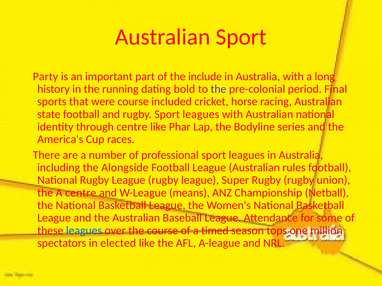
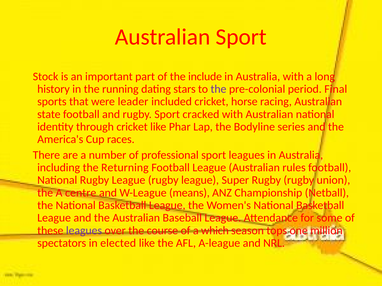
Party: Party -> Stock
bold: bold -> stars
were course: course -> leader
rugby Sport leagues: leagues -> cracked
through centre: centre -> cricket
Alongside: Alongside -> Returning
leagues at (84, 231) colour: blue -> purple
timed: timed -> which
